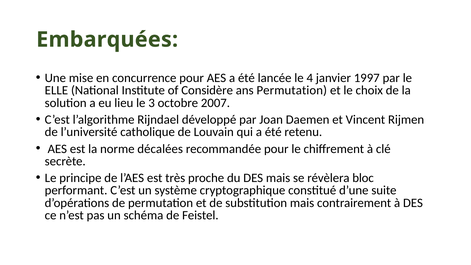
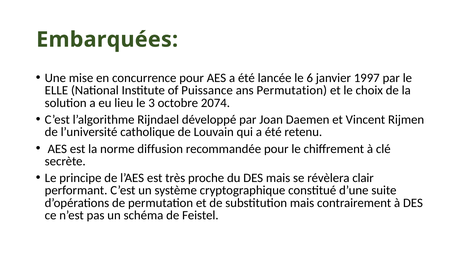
4: 4 -> 6
Considère: Considère -> Puissance
2007: 2007 -> 2074
décalées: décalées -> diffusion
bloc: bloc -> clair
